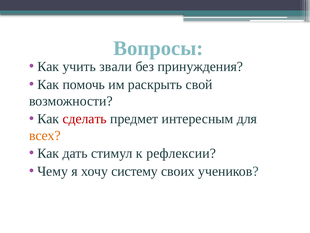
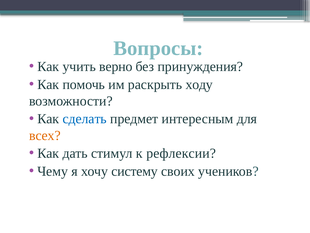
звали: звали -> верно
свой: свой -> ходу
сделать colour: red -> blue
